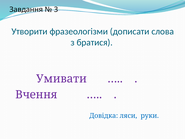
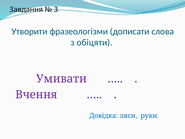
братися: братися -> обіцяти
